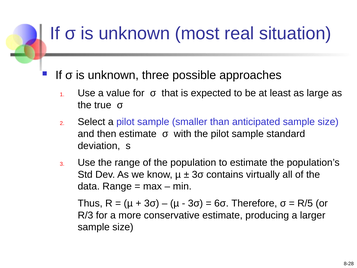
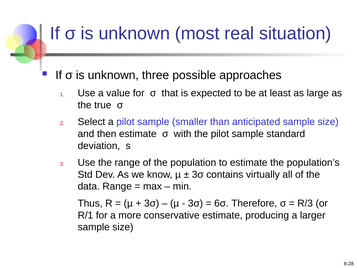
R/5: R/5 -> R/3
R/3: R/3 -> R/1
